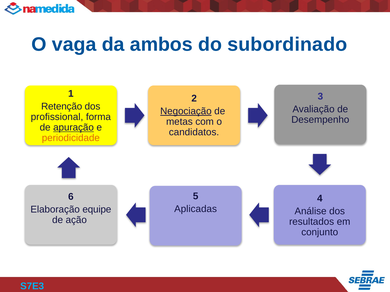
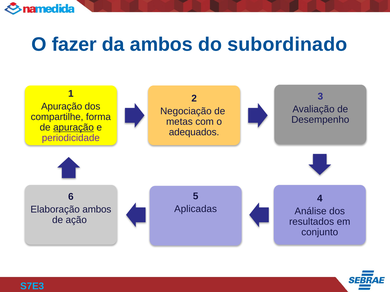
vaga: vaga -> fazer
Retenção at (62, 107): Retenção -> Apuração
Negociação underline: present -> none
profissional: profissional -> compartilhe
candidatos: candidatos -> adequados
periodicidade colour: orange -> purple
Elaboração equipe: equipe -> ambos
